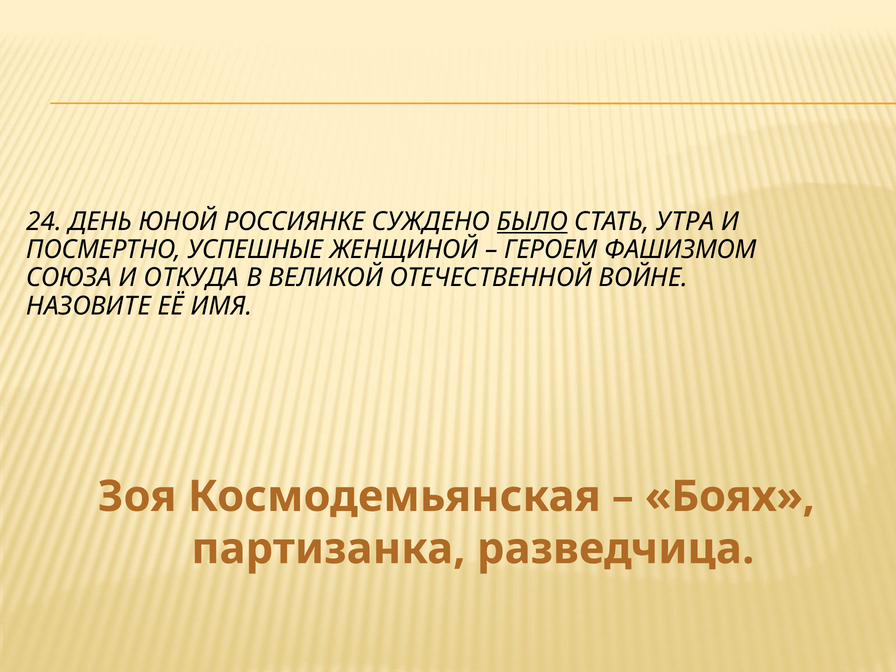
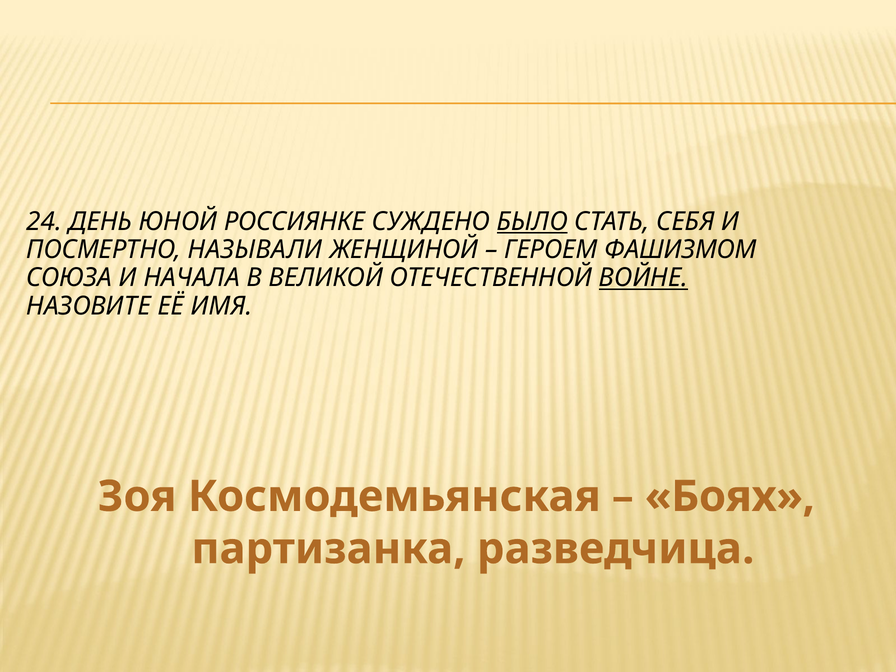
УТРА: УТРА -> СЕБЯ
УСПЕШНЫЕ: УСПЕШНЫЕ -> НАЗЫВАЛИ
ОТКУДА: ОТКУДА -> НАЧАЛА
ВОЙНЕ underline: none -> present
